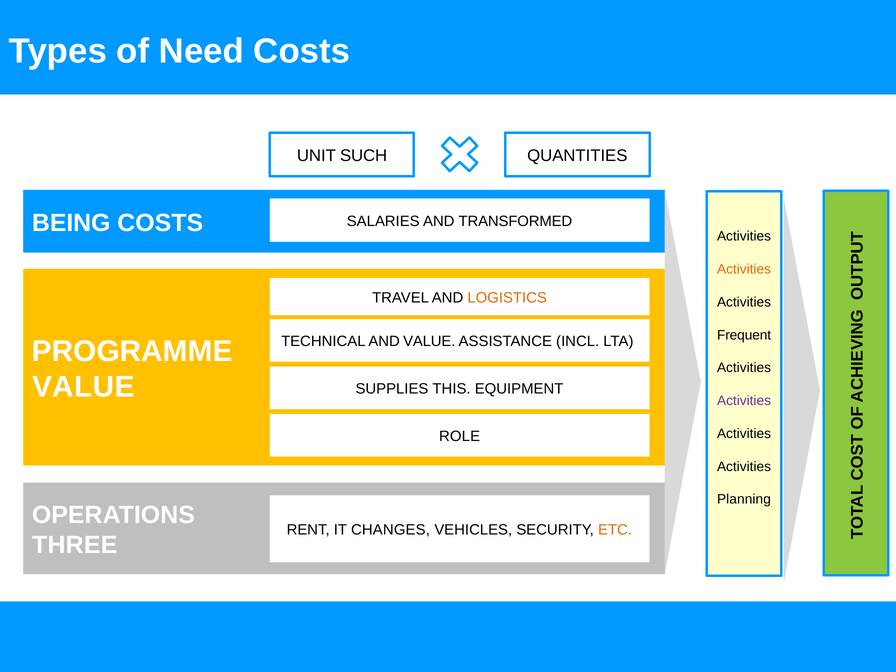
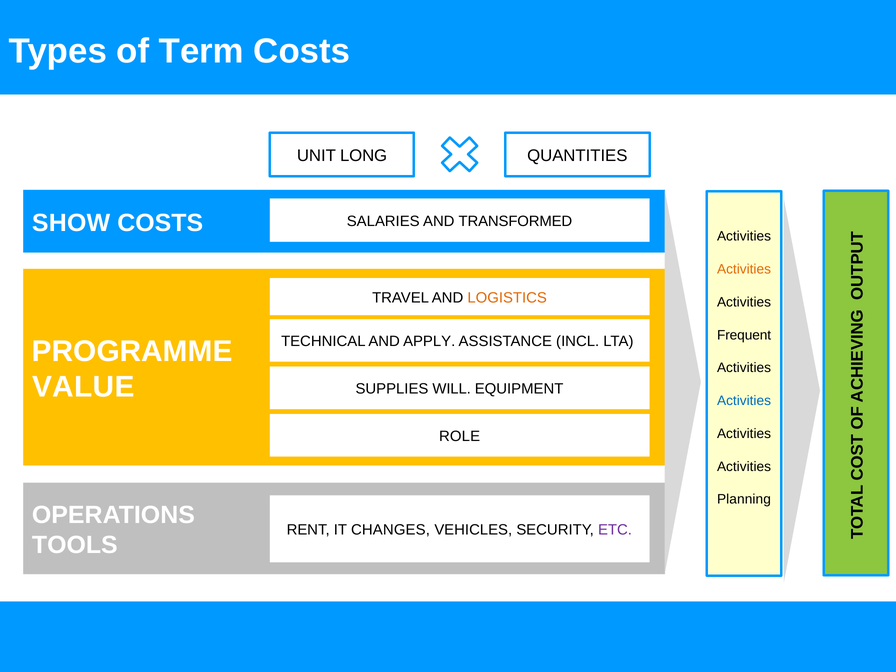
Need: Need -> Term
SUCH: SUCH -> LONG
BEING: BEING -> SHOW
AND VALUE: VALUE -> APPLY
THIS: THIS -> WILL
Activities at (744, 401) colour: purple -> blue
ETC colour: orange -> purple
THREE: THREE -> TOOLS
